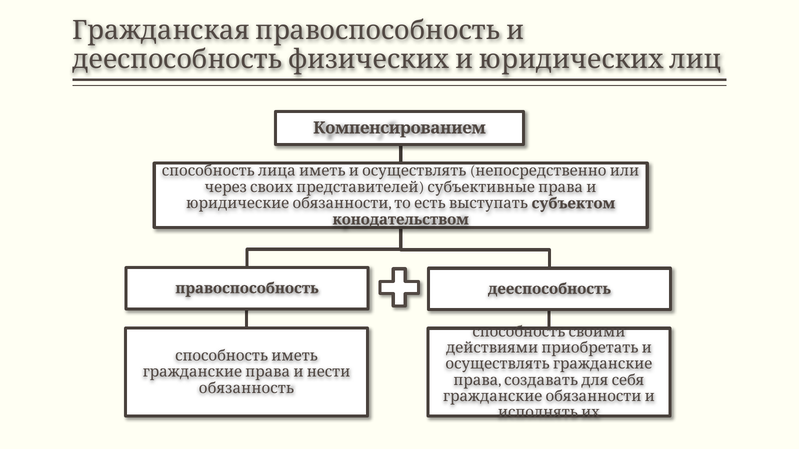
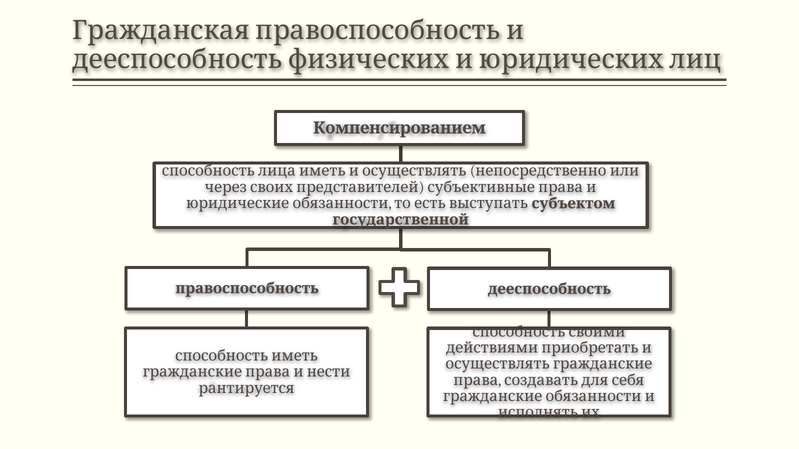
конодательством: конодательством -> государственной
обязанность: обязанность -> рантируется
